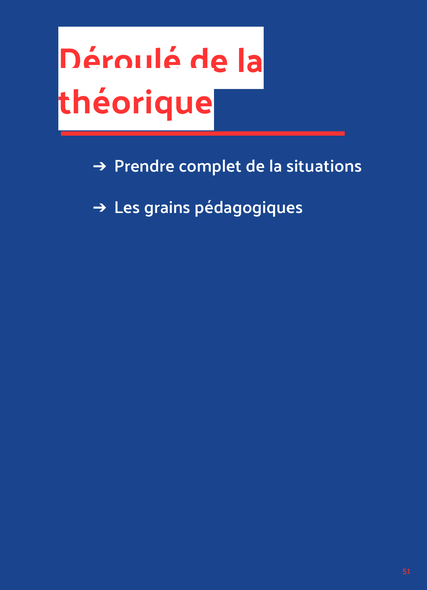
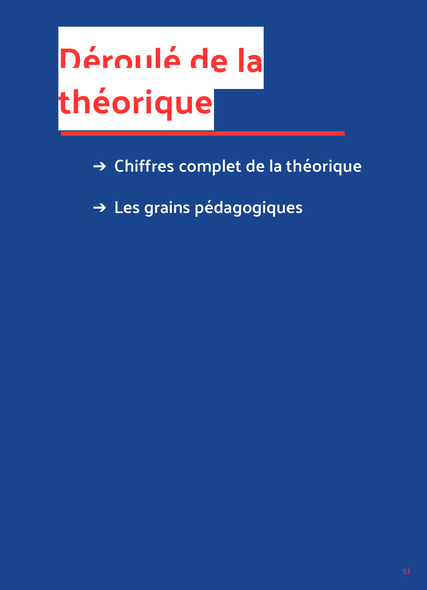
Prendre: Prendre -> Chiffres
complet de la situations: situations -> théorique
